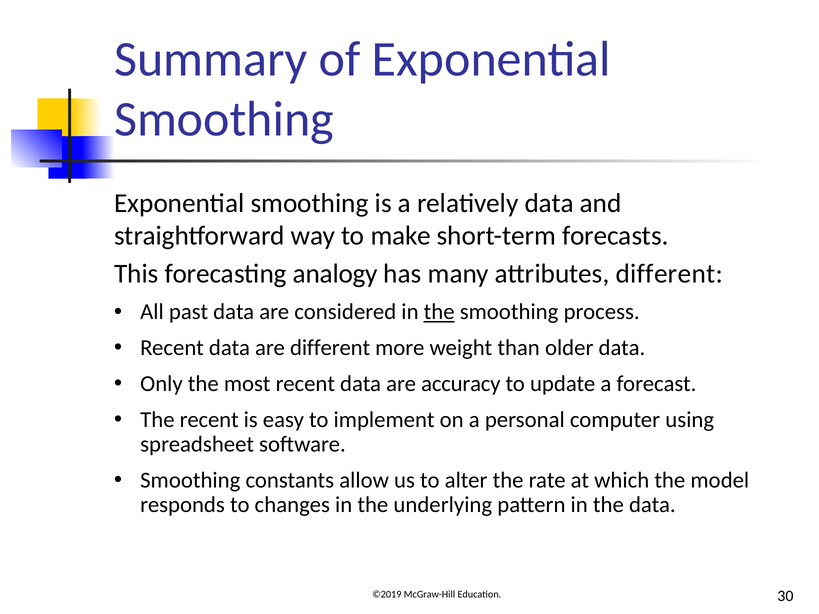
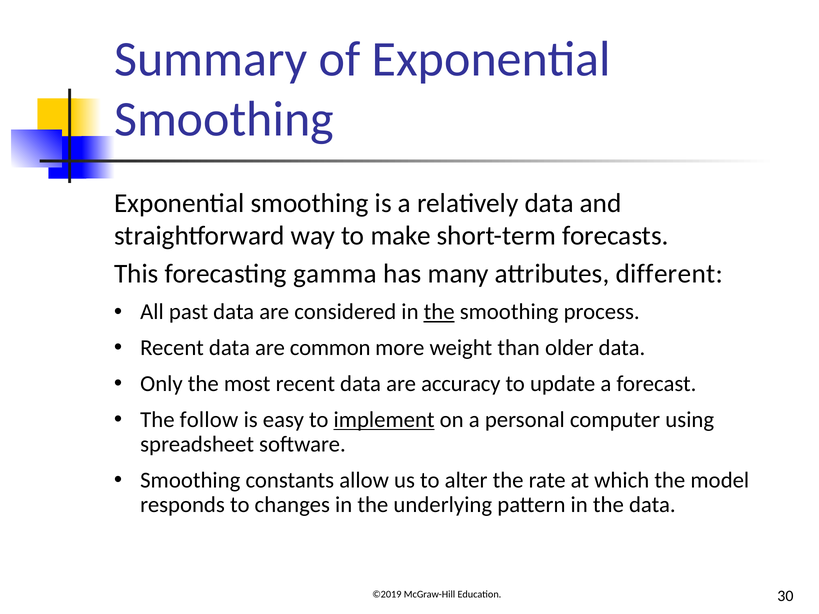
analogy: analogy -> gamma
are different: different -> common
The recent: recent -> follow
implement underline: none -> present
